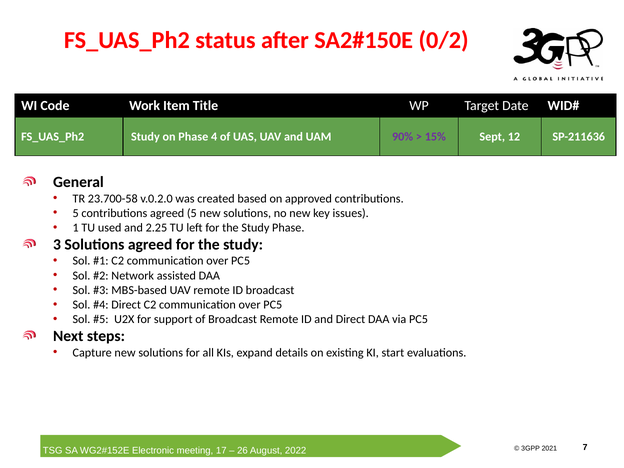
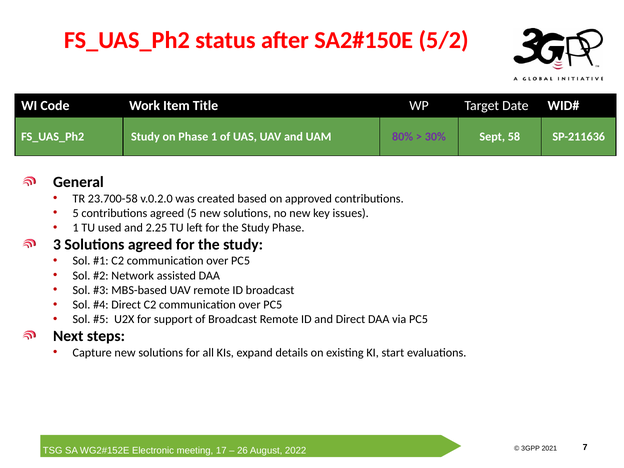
0/2: 0/2 -> 5/2
Phase 4: 4 -> 1
90%: 90% -> 80%
15%: 15% -> 30%
12: 12 -> 58
